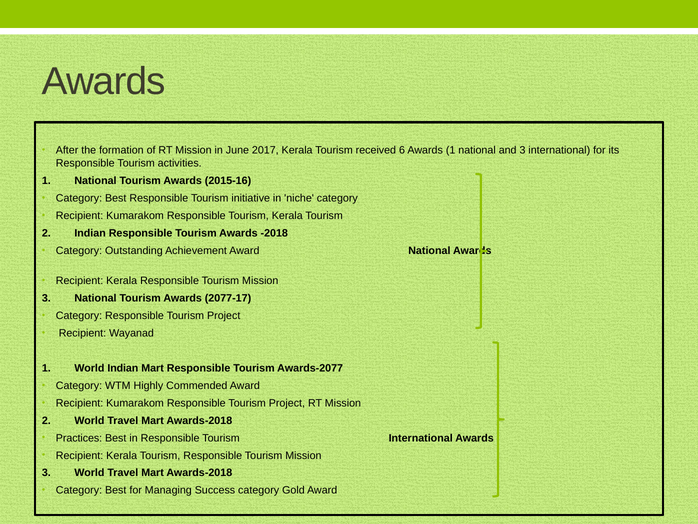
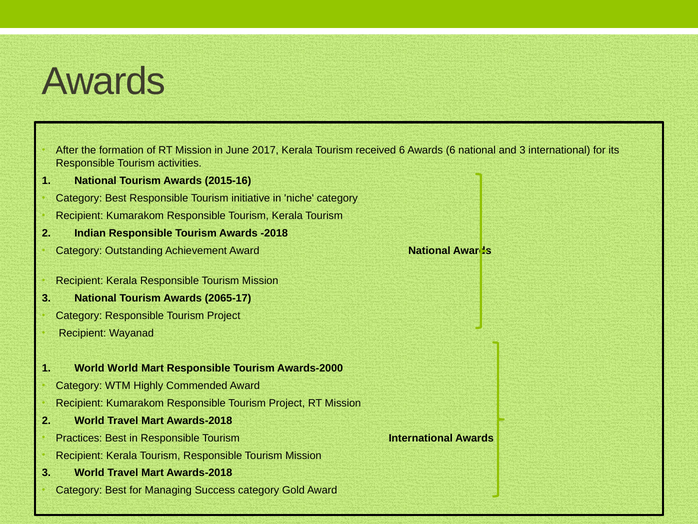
Awards 1: 1 -> 6
2077-17: 2077-17 -> 2065-17
World Indian: Indian -> World
Awards-2077: Awards-2077 -> Awards-2000
